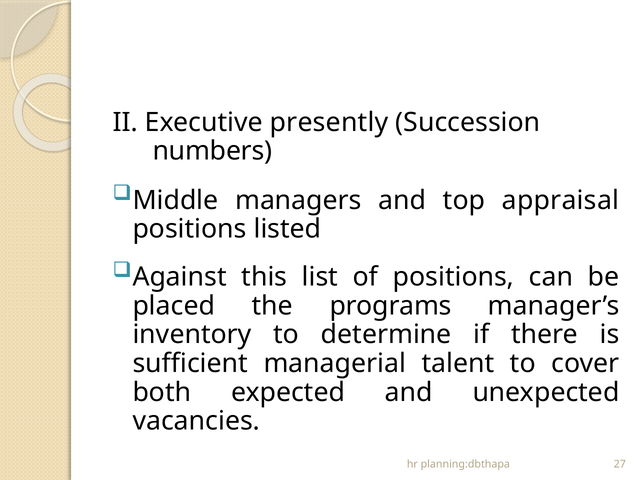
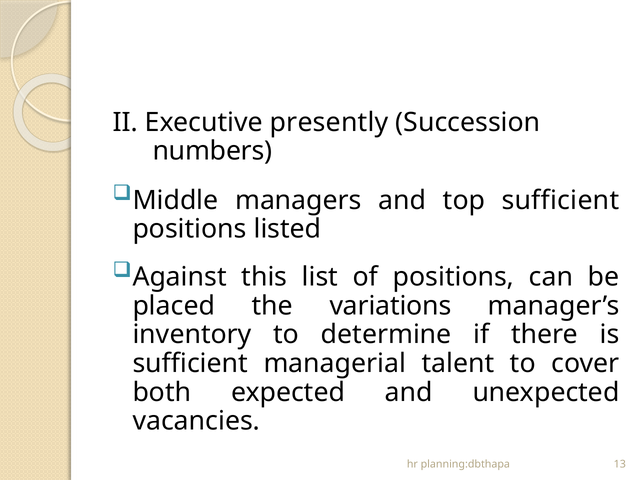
top appraisal: appraisal -> sufficient
programs: programs -> variations
27: 27 -> 13
